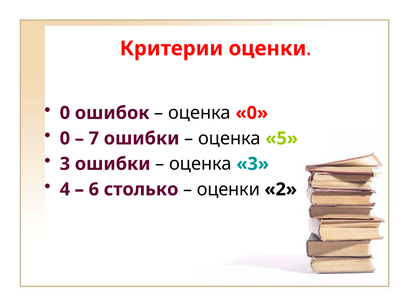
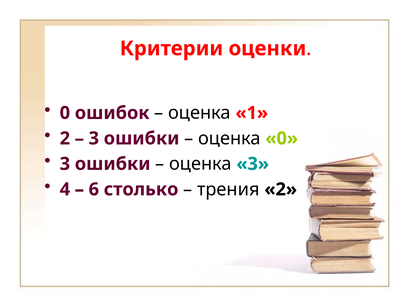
оценка 0: 0 -> 1
0 at (65, 138): 0 -> 2
7 at (94, 138): 7 -> 3
оценка 5: 5 -> 0
оценки at (228, 189): оценки -> трения
